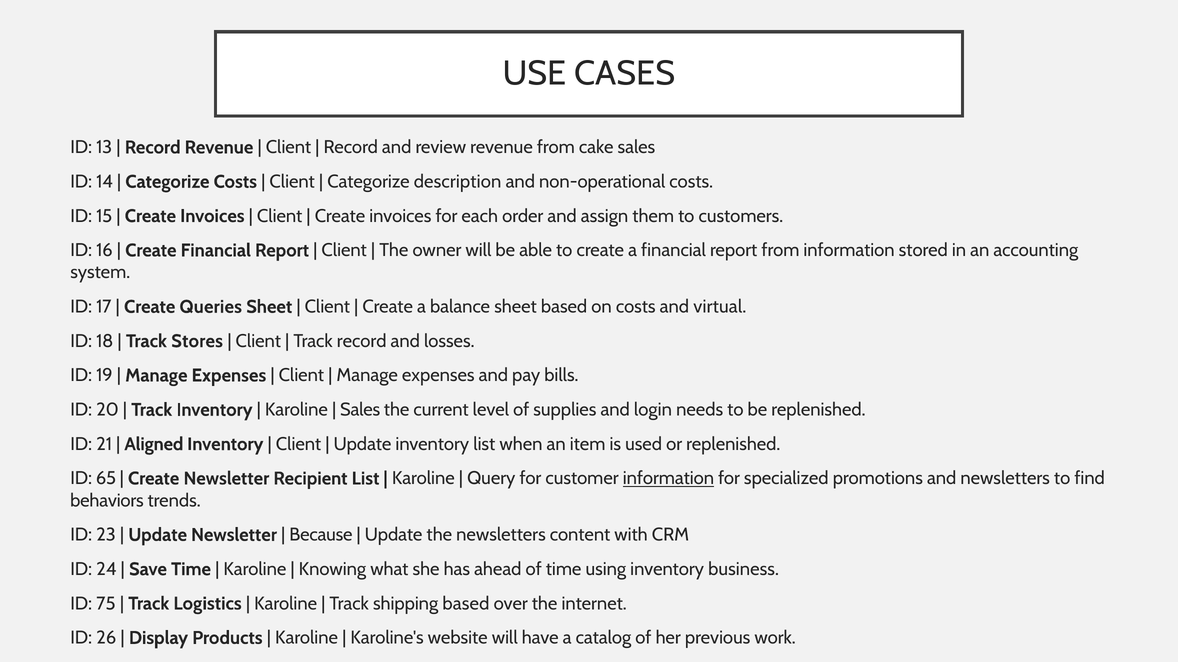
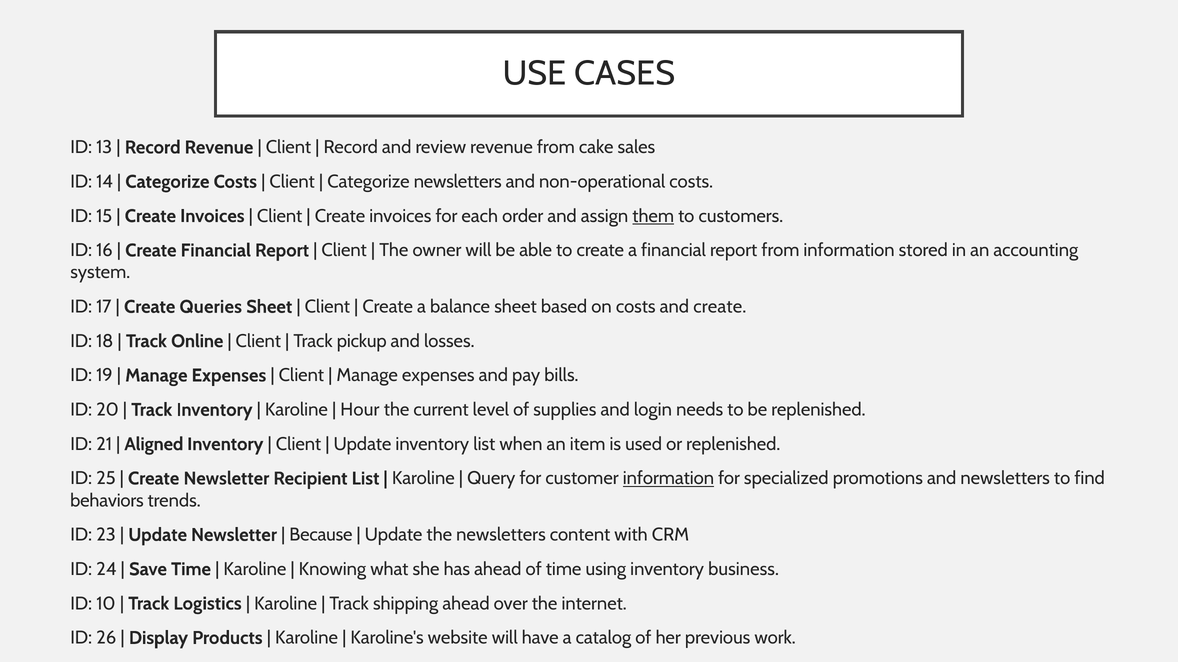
Categorize description: description -> newsletters
them underline: none -> present
and virtual: virtual -> create
Stores: Stores -> Online
Track record: record -> pickup
Sales at (360, 410): Sales -> Hour
65: 65 -> 25
75: 75 -> 10
shipping based: based -> ahead
